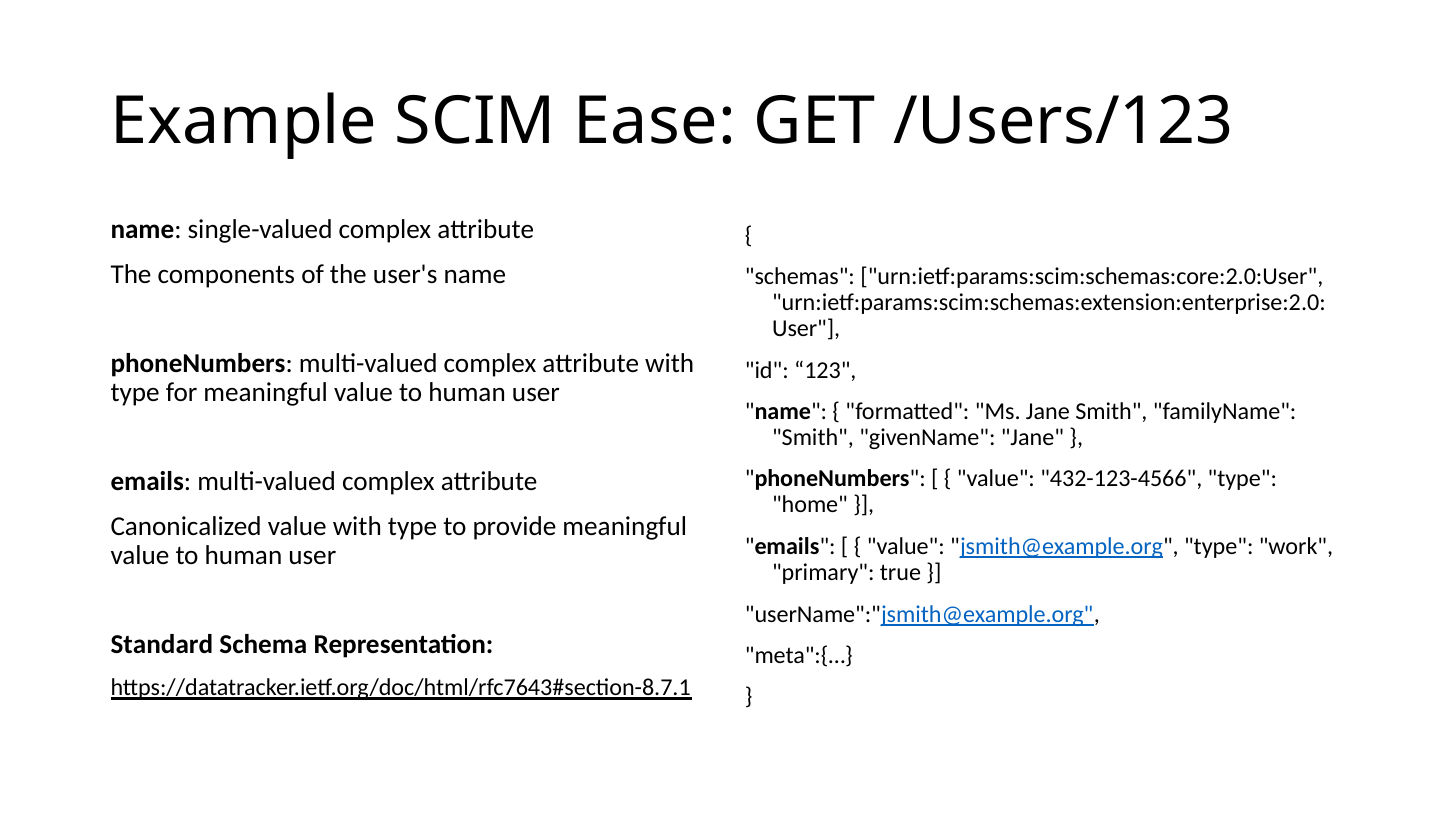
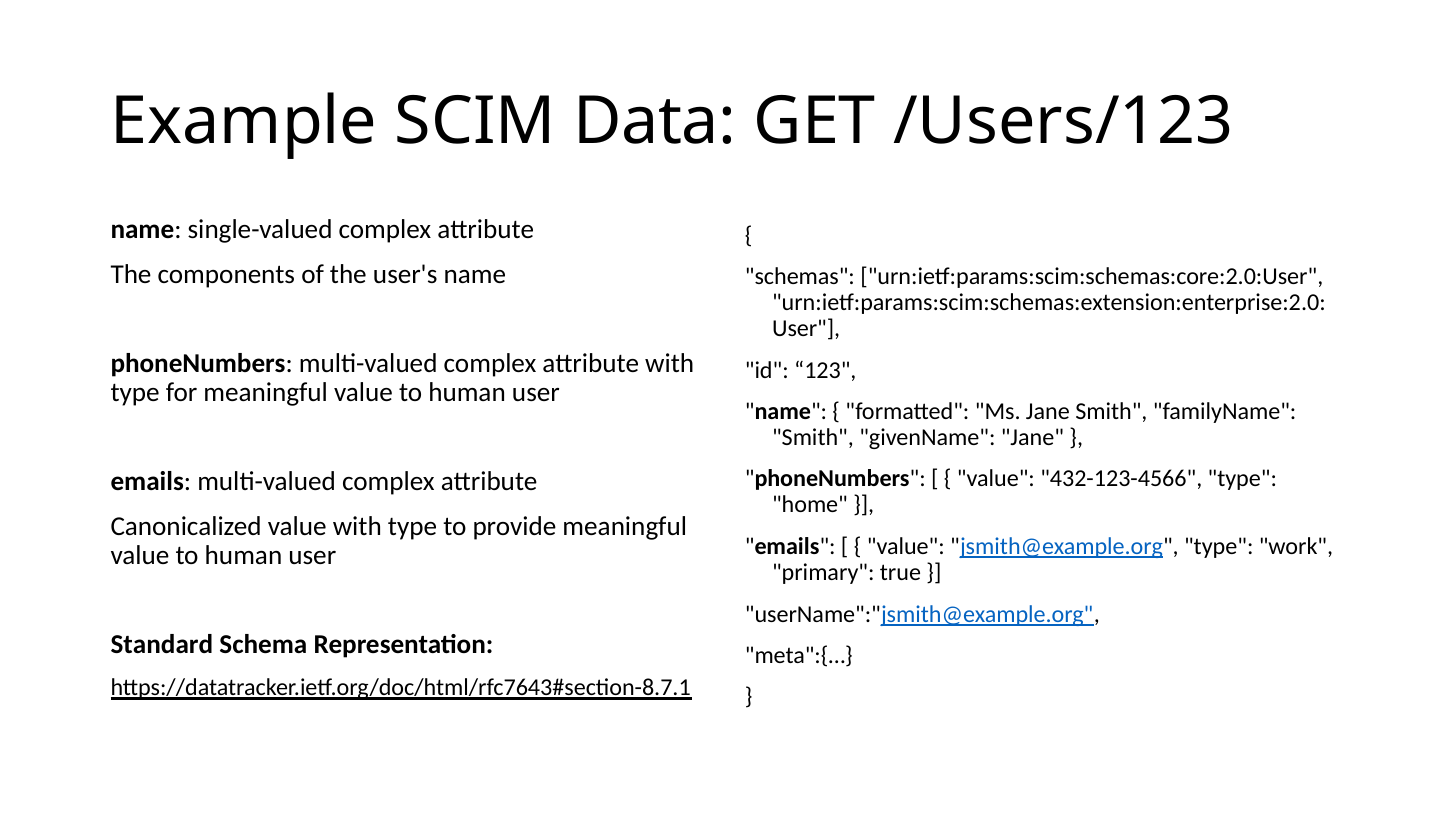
Ease: Ease -> Data
